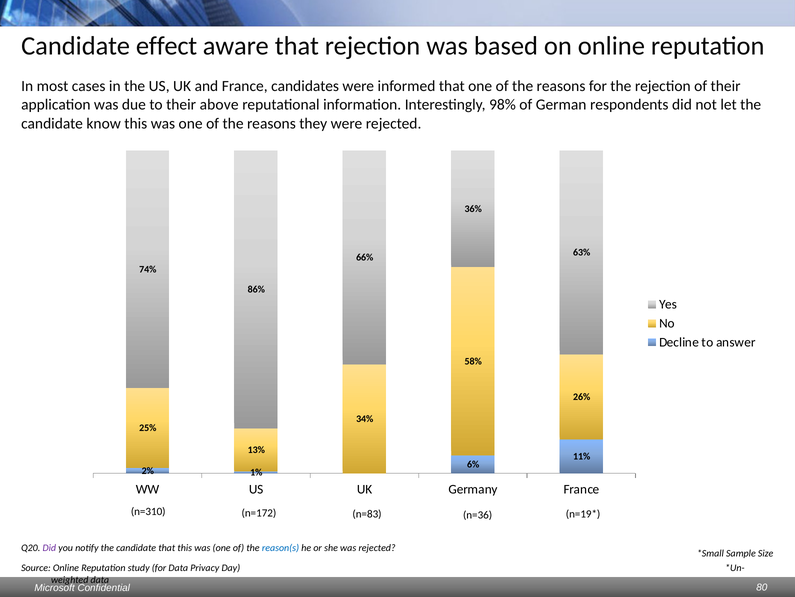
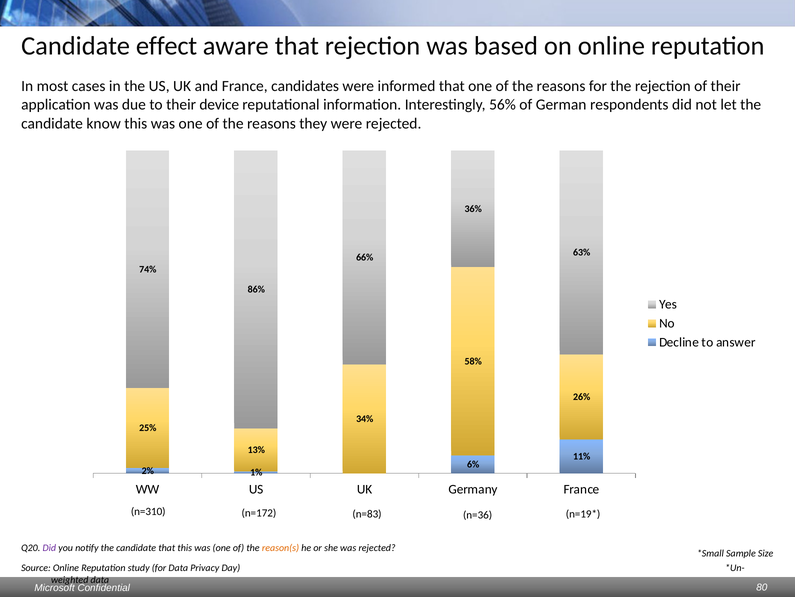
above: above -> device
98%: 98% -> 56%
reason(s colour: blue -> orange
